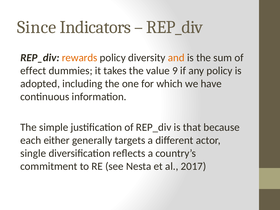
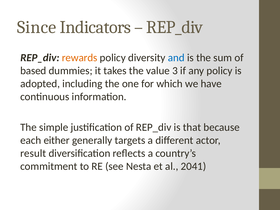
and colour: orange -> blue
effect: effect -> based
9: 9 -> 3
single: single -> result
2017: 2017 -> 2041
